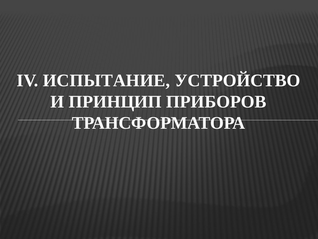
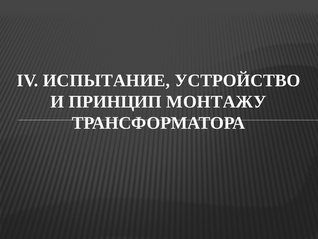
ПРИБОРОВ: ПРИБОРОВ -> МОНТАЖУ
